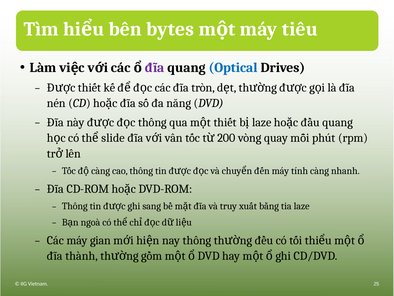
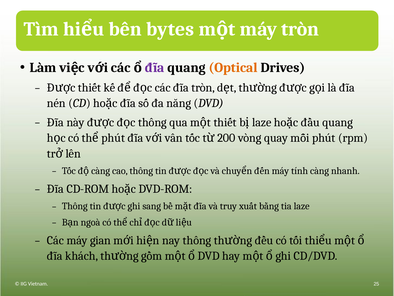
máy tiêu: tiêu -> tròn
Optical colour: blue -> orange
slide at (113, 138): slide -> phút
thành: thành -> khách
